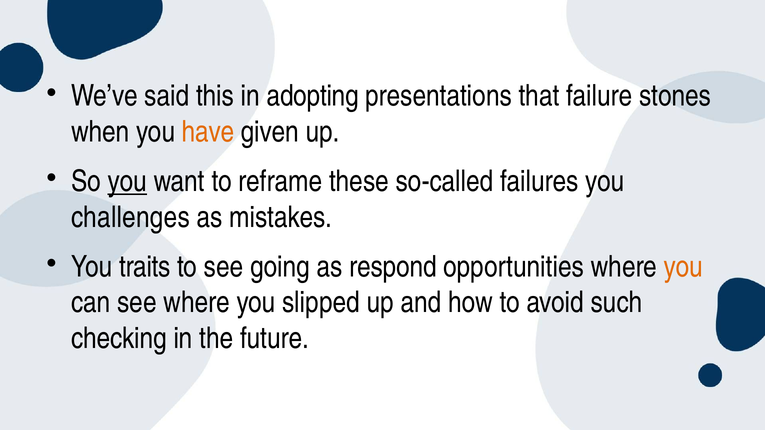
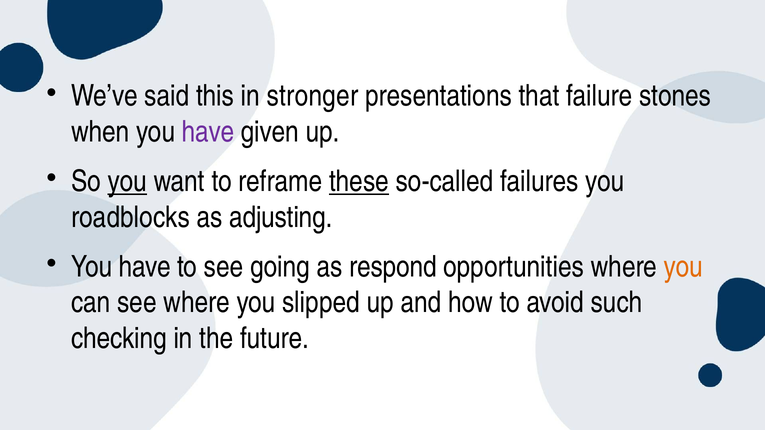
adopting: adopting -> stronger
have at (208, 132) colour: orange -> purple
these underline: none -> present
challenges: challenges -> roadblocks
mistakes: mistakes -> adjusting
traits at (145, 267): traits -> have
